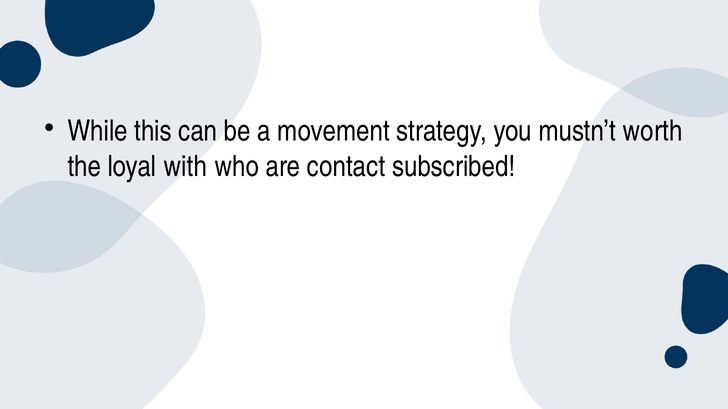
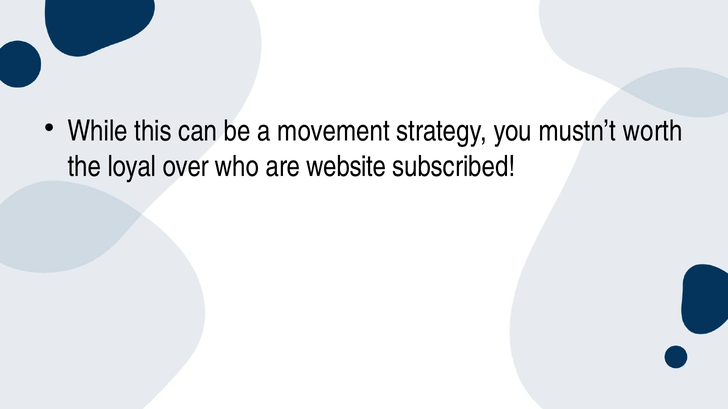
with: with -> over
contact: contact -> website
